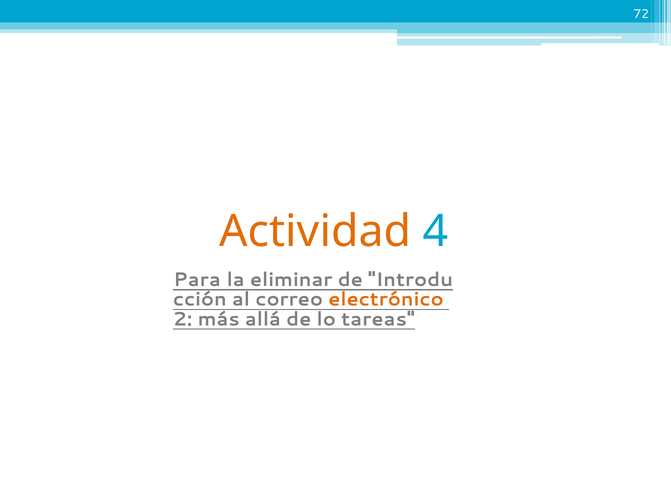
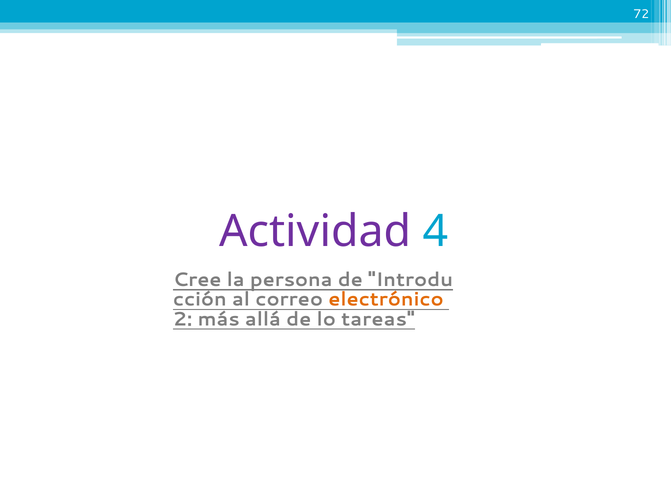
Actividad colour: orange -> purple
Para: Para -> Cree
eliminar: eliminar -> persona
